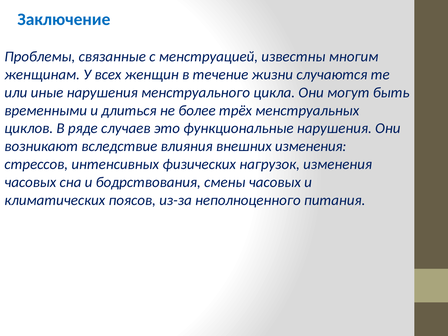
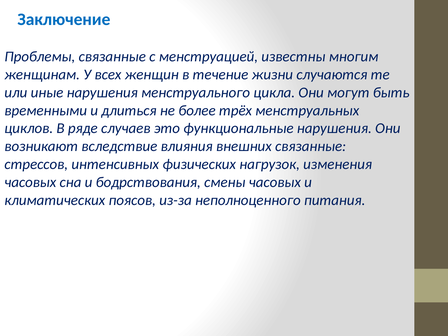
внешних изменения: изменения -> связанные
